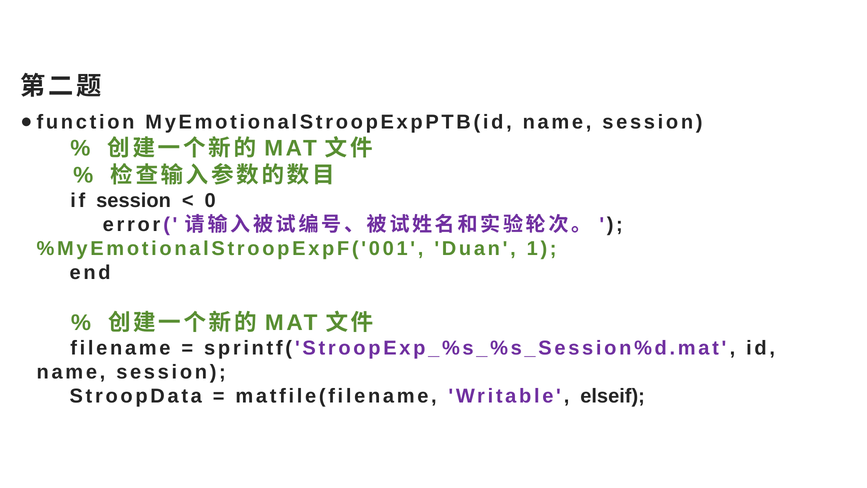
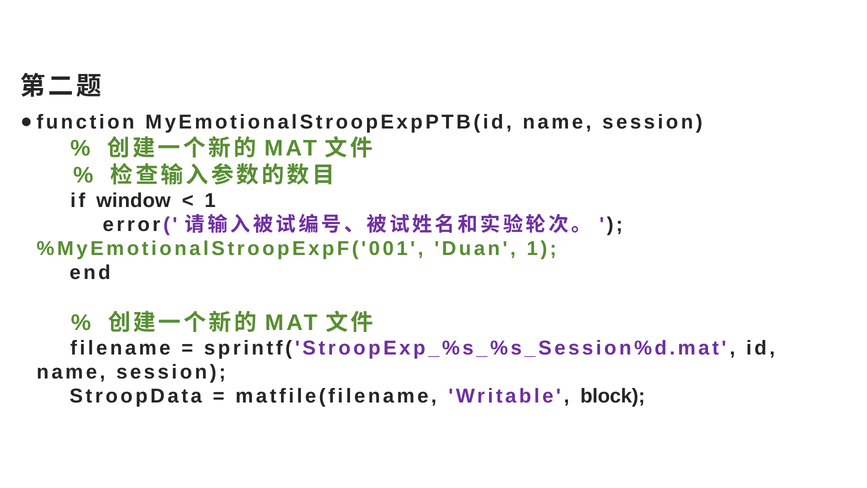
if session: session -> window
0 at (210, 200): 0 -> 1
elseif: elseif -> block
